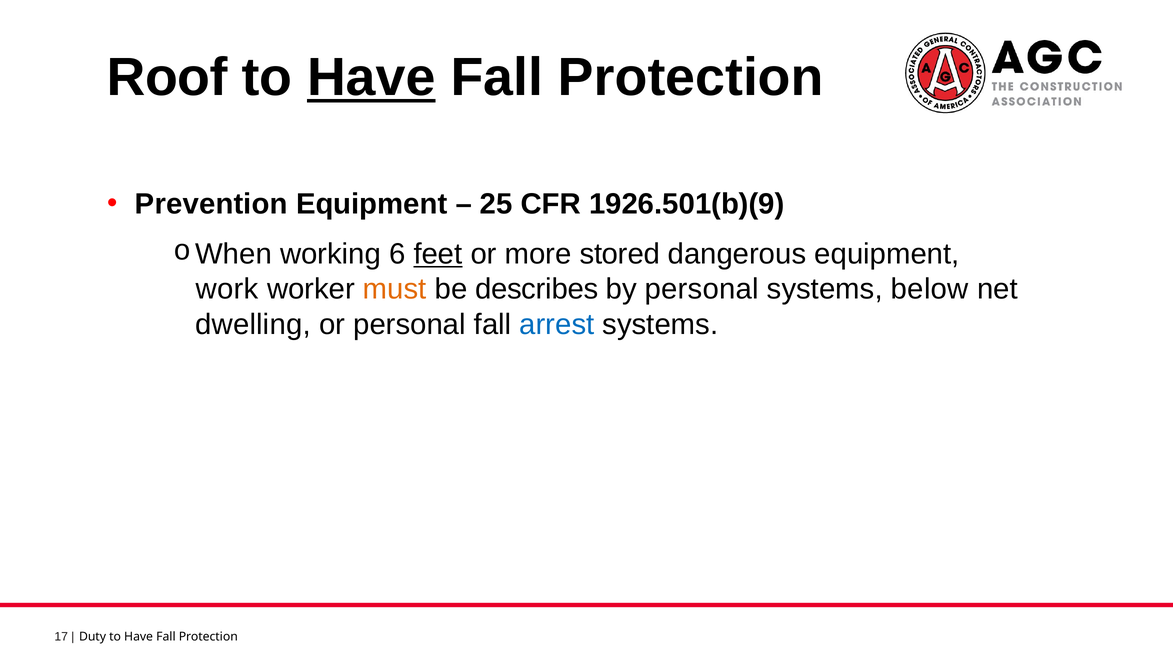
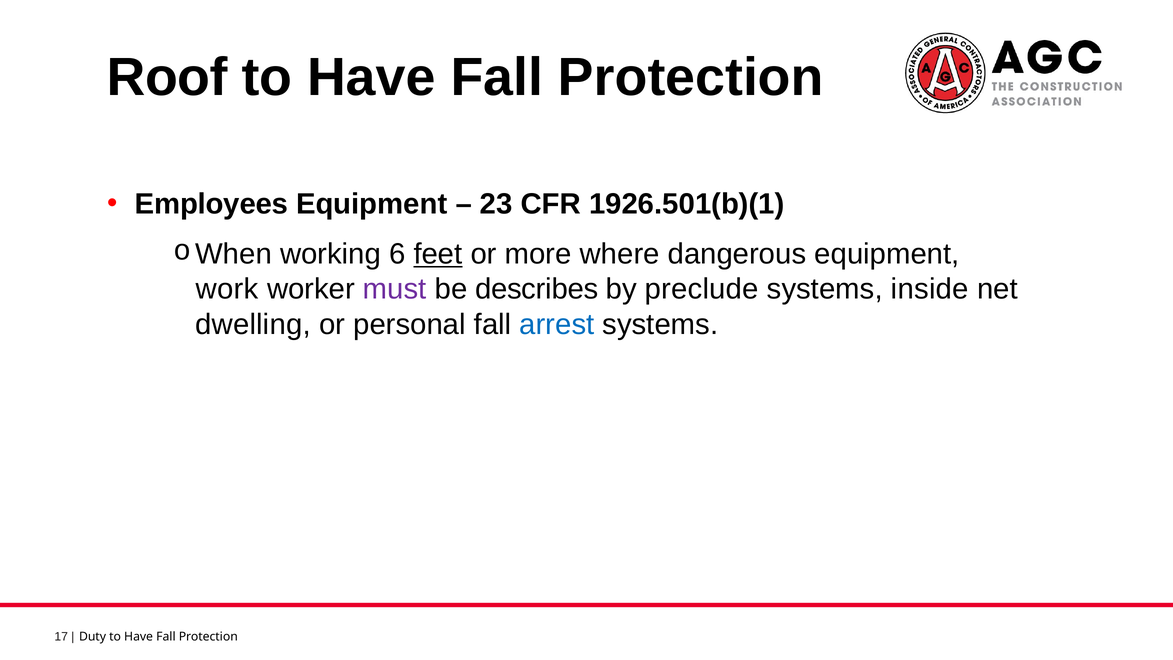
Have at (371, 78) underline: present -> none
Prevention: Prevention -> Employees
25: 25 -> 23
1926.501(b)(9: 1926.501(b)(9 -> 1926.501(b)(1
stored: stored -> where
must colour: orange -> purple
by personal: personal -> preclude
below: below -> inside
